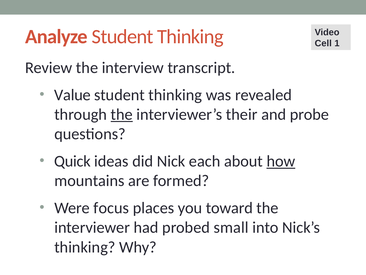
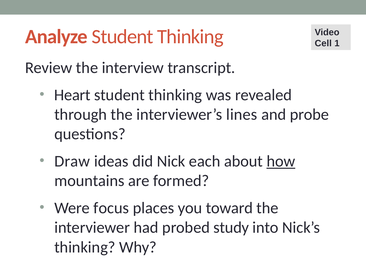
Value: Value -> Heart
the at (122, 114) underline: present -> none
their: their -> lines
Quick: Quick -> Draw
small: small -> study
